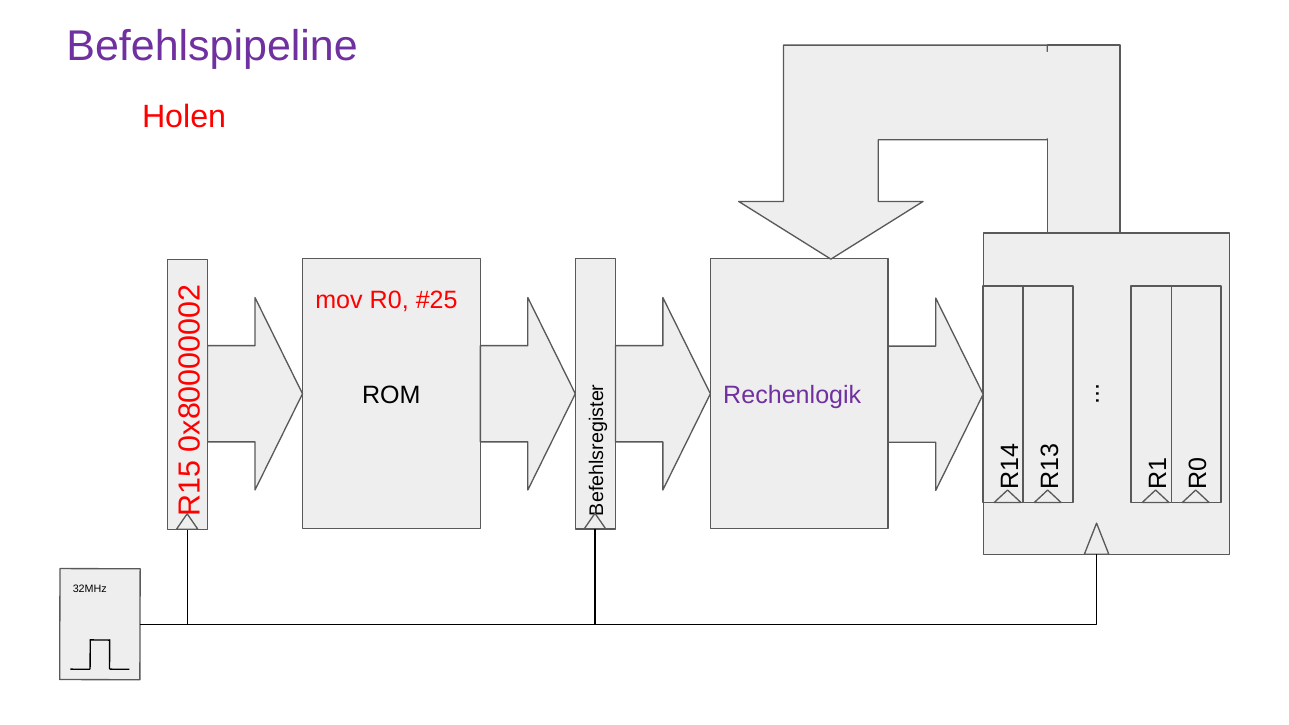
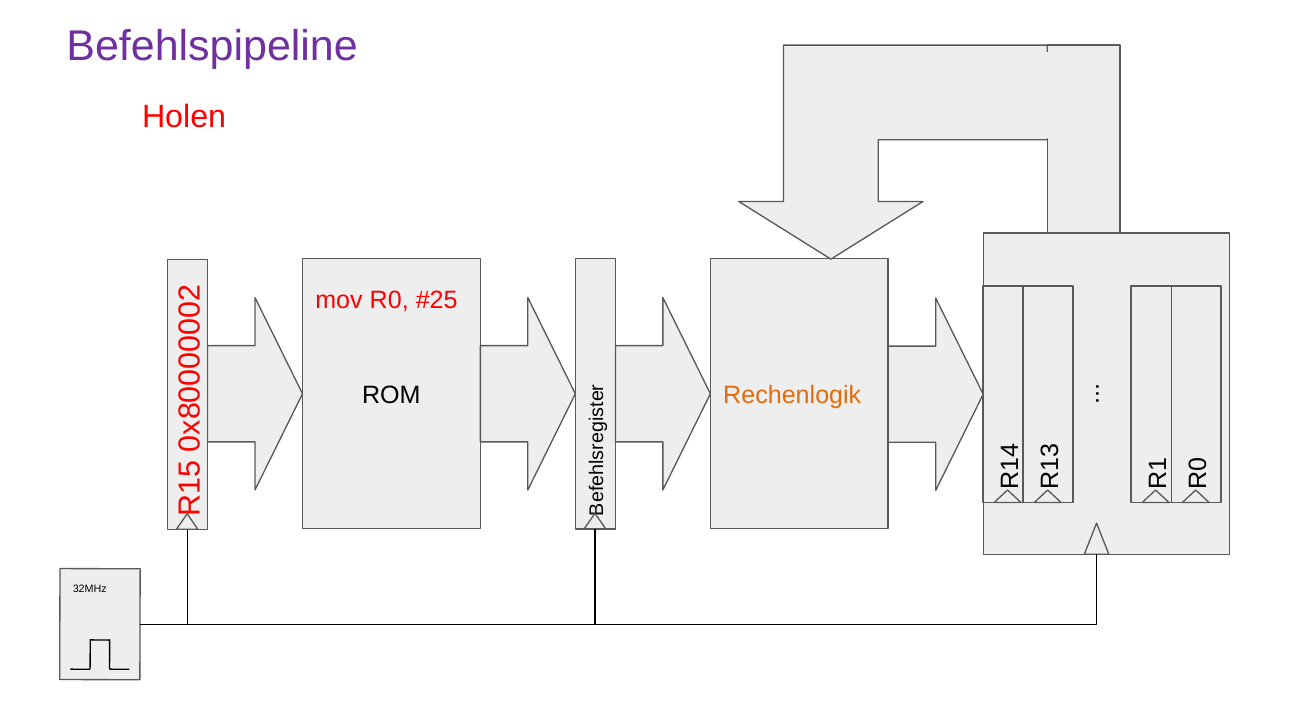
Rechenlogik colour: purple -> orange
